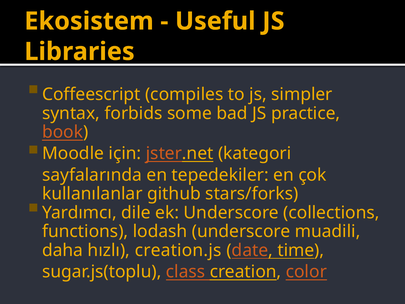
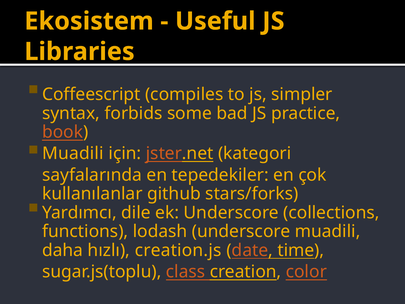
Moodle at (73, 153): Moodle -> Muadili
